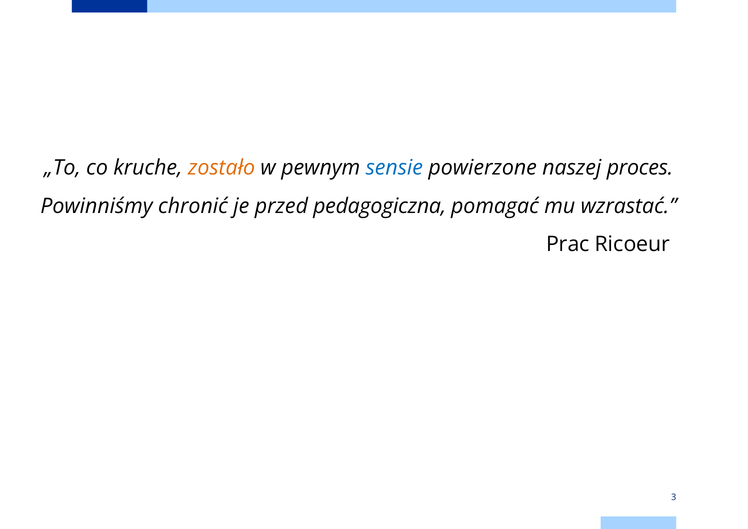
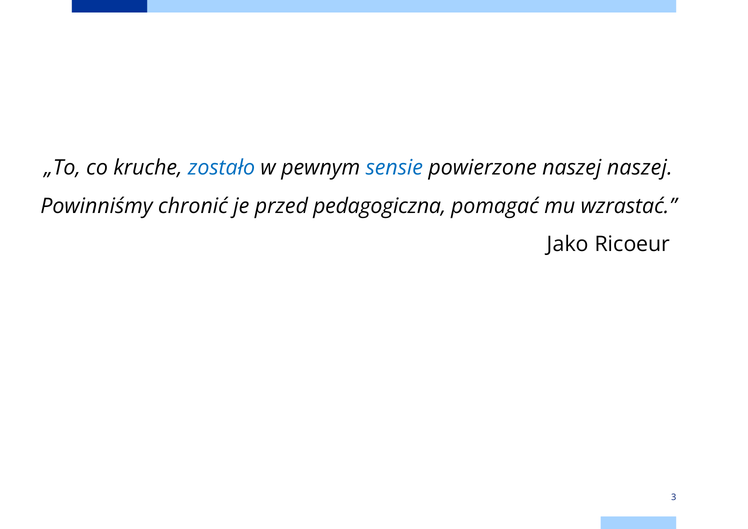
zostało colour: orange -> blue
naszej proces: proces -> naszej
Prac: Prac -> Jako
